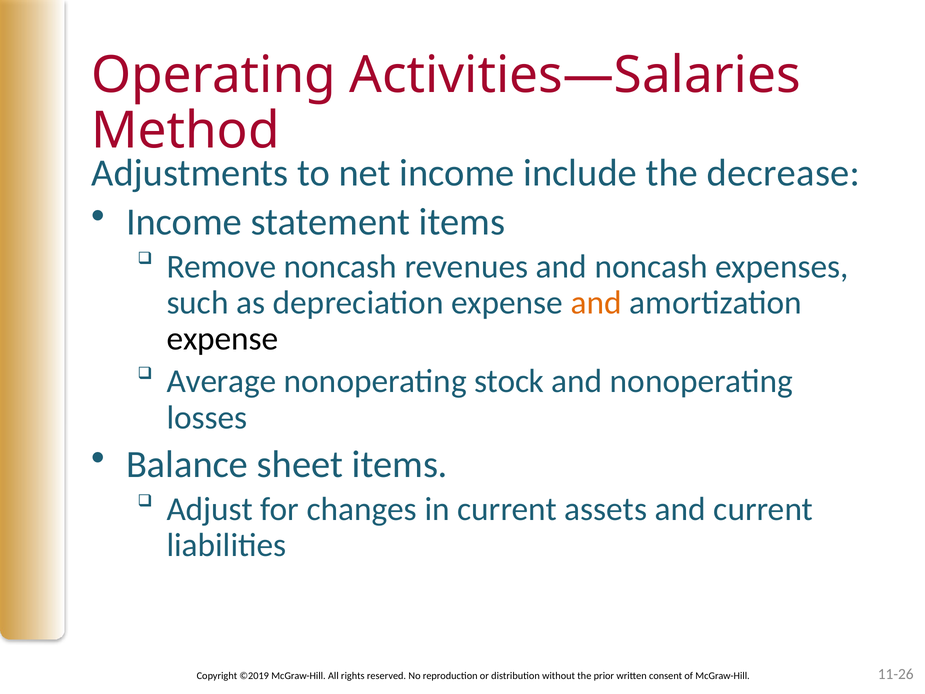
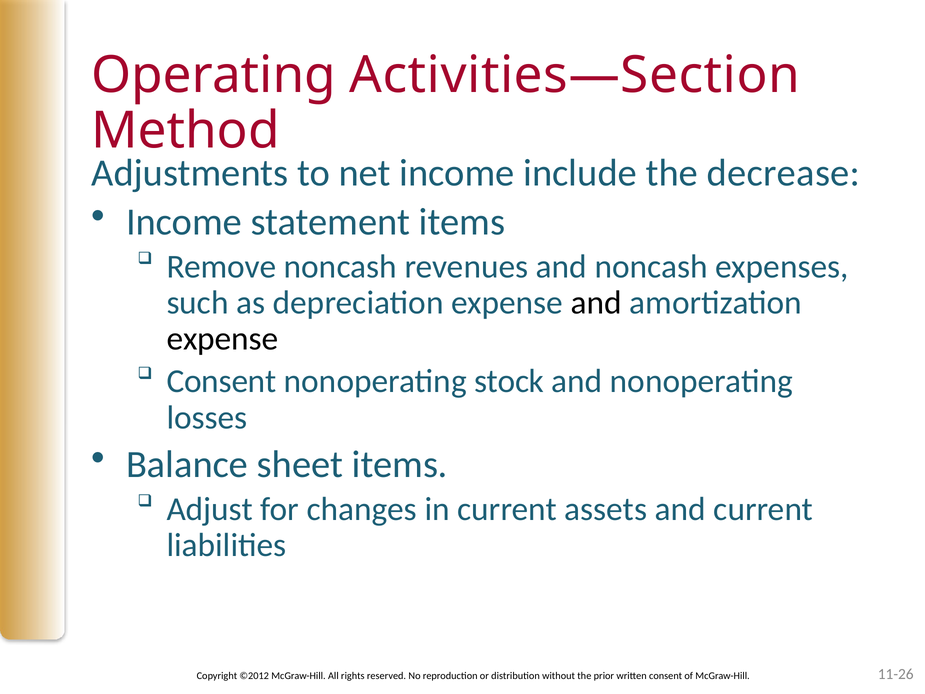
Activities—Salaries: Activities—Salaries -> Activities—Section
and at (596, 303) colour: orange -> black
Average at (221, 381): Average -> Consent
©2019: ©2019 -> ©2012
